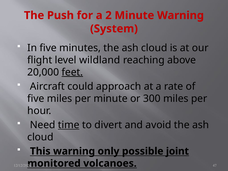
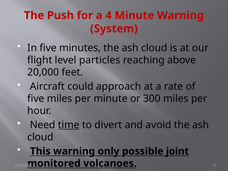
2: 2 -> 4
wildland: wildland -> particles
feet underline: present -> none
